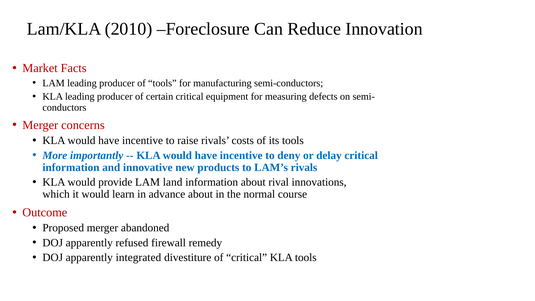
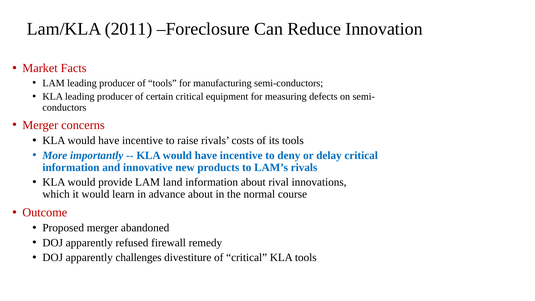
2010: 2010 -> 2011
integrated: integrated -> challenges
